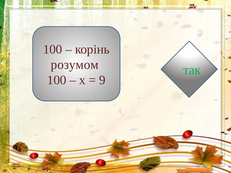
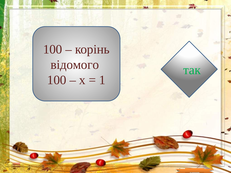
розумом: розумом -> відомого
9: 9 -> 1
